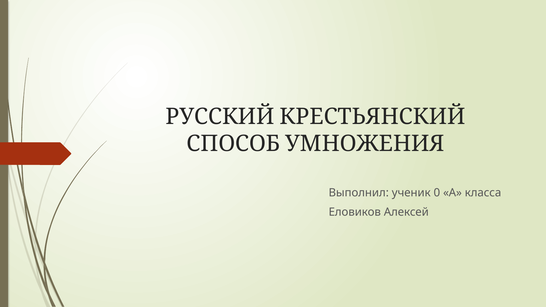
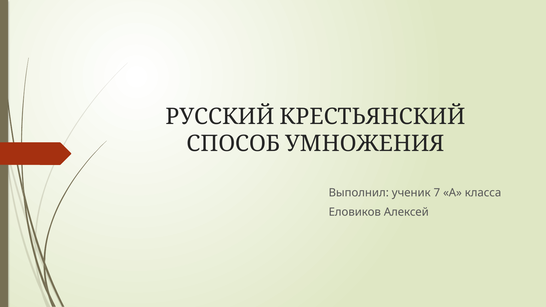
0: 0 -> 7
